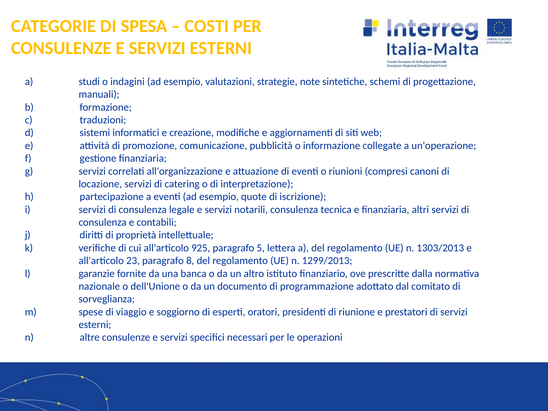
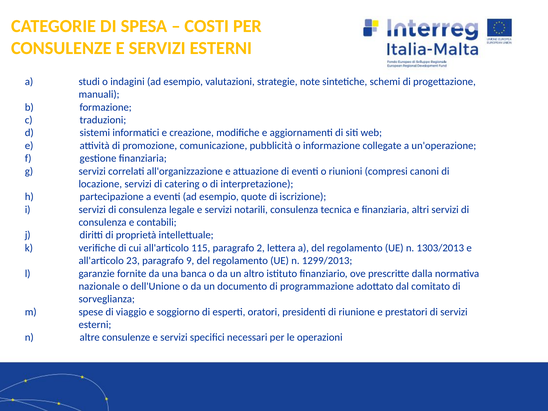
925: 925 -> 115
5: 5 -> 2
8: 8 -> 9
